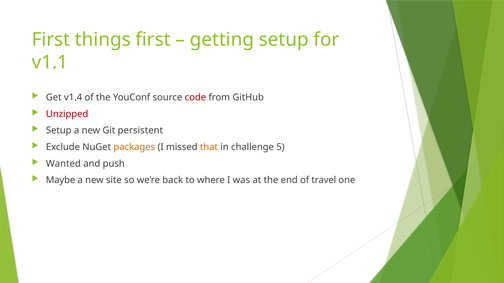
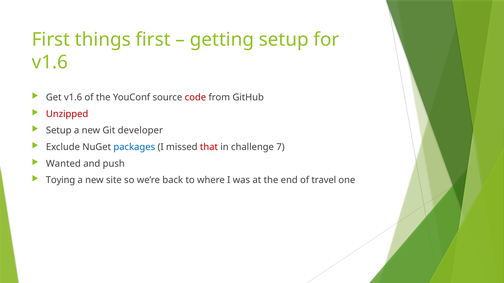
v1.1 at (50, 62): v1.1 -> v1.6
Get v1.4: v1.4 -> v1.6
persistent: persistent -> developer
packages colour: orange -> blue
that colour: orange -> red
5: 5 -> 7
Maybe: Maybe -> Toying
